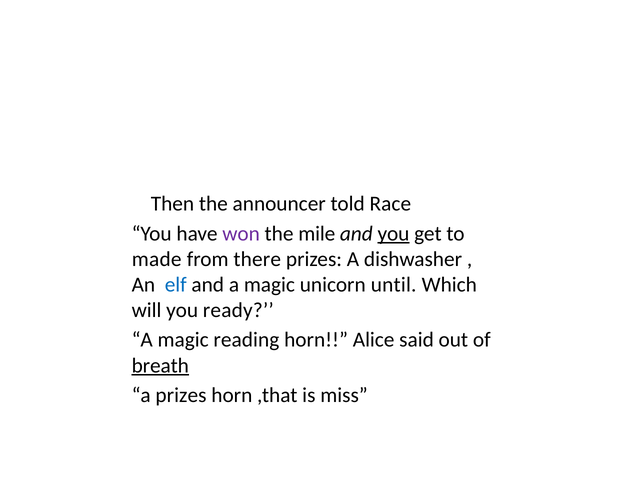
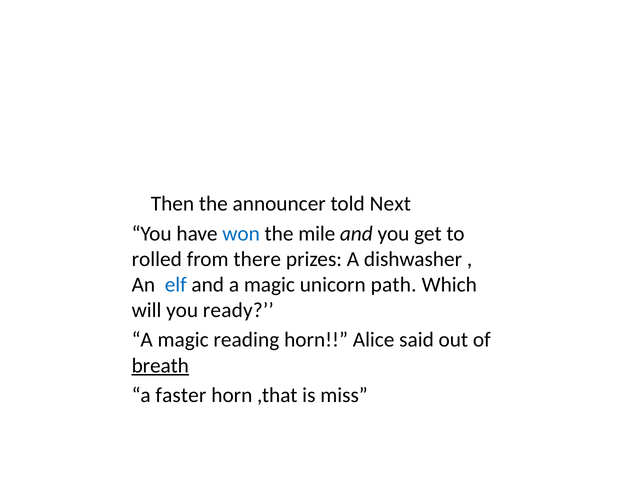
Race: Race -> Next
won colour: purple -> blue
you at (393, 234) underline: present -> none
made: made -> rolled
until: until -> path
a prizes: prizes -> faster
